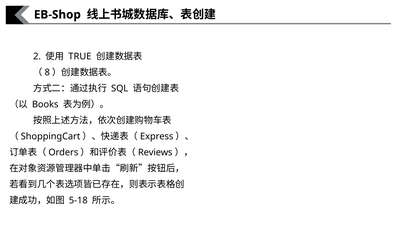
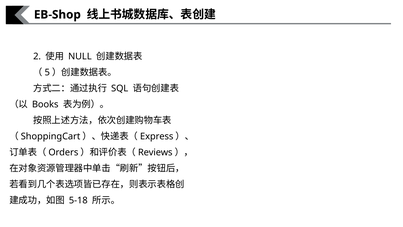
TRUE: TRUE -> NULL
8: 8 -> 5
